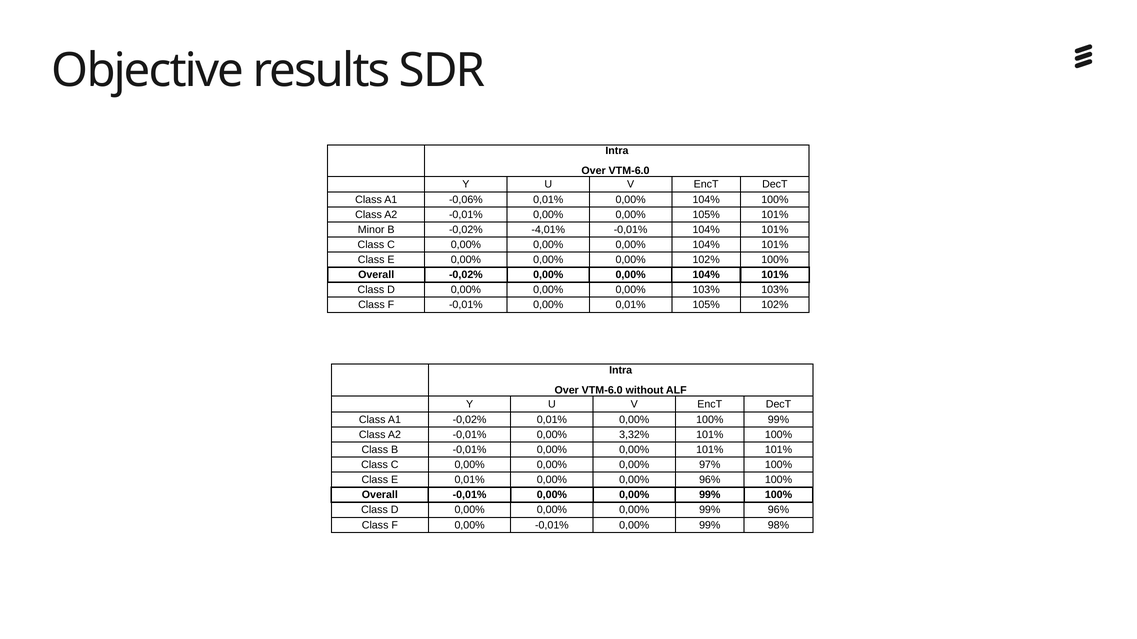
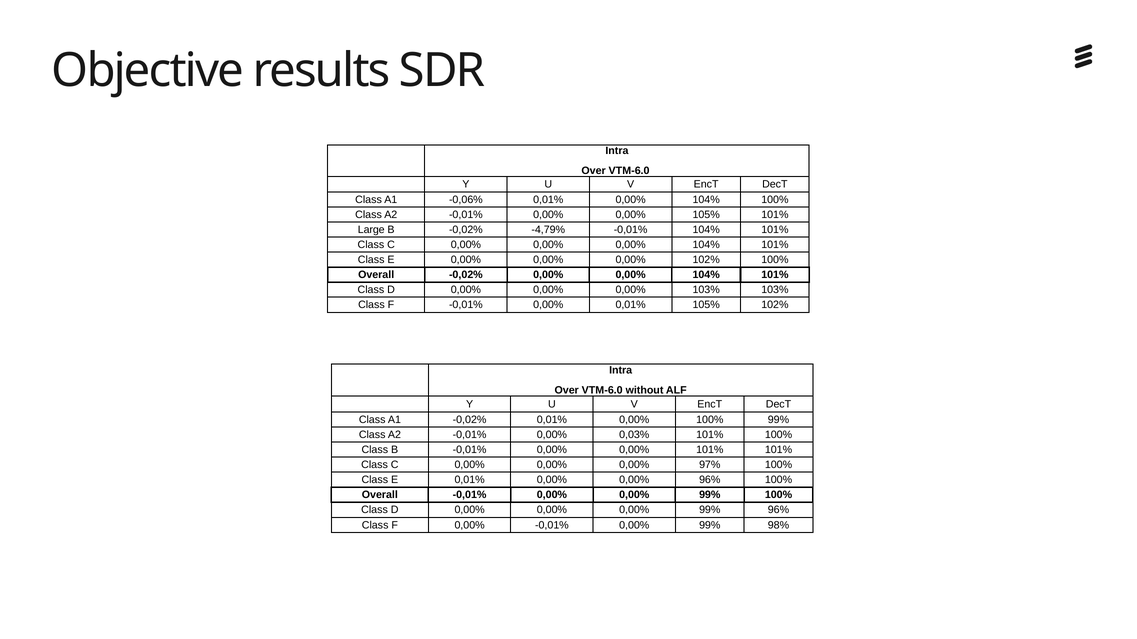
Minor: Minor -> Large
-4,01%: -4,01% -> -4,79%
3,32%: 3,32% -> 0,03%
